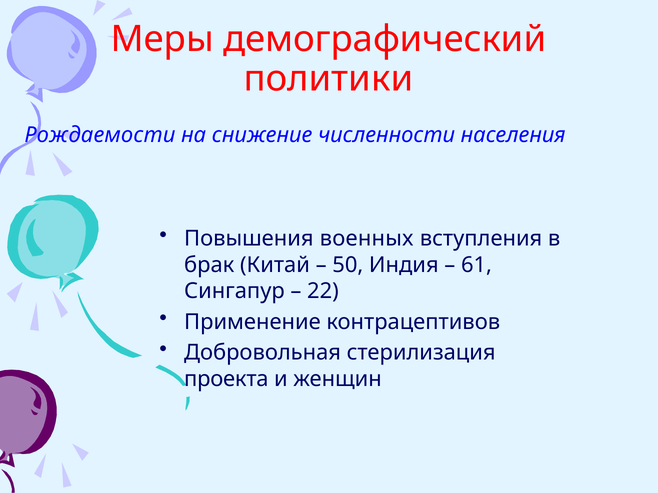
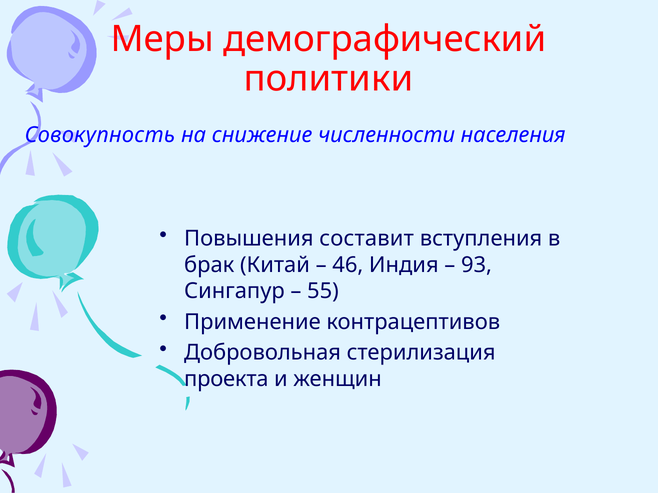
Рождаемости: Рождаемости -> Совокупность
военных: военных -> составит
50: 50 -> 46
61: 61 -> 93
22: 22 -> 55
